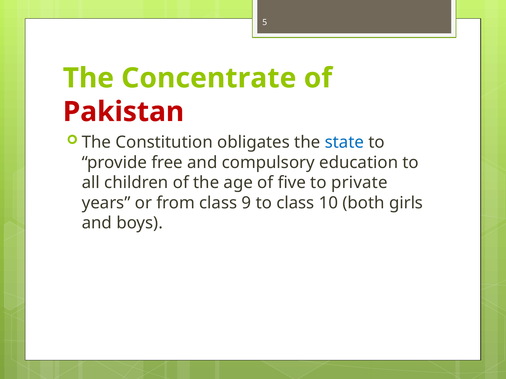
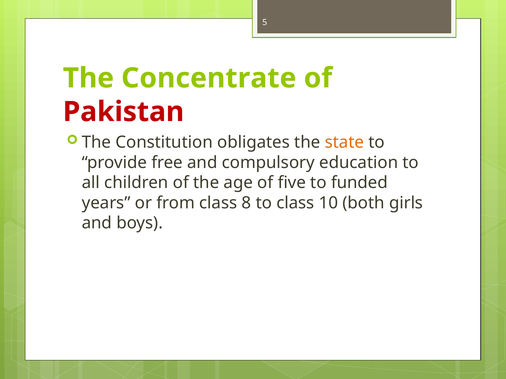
state colour: blue -> orange
private: private -> funded
9: 9 -> 8
